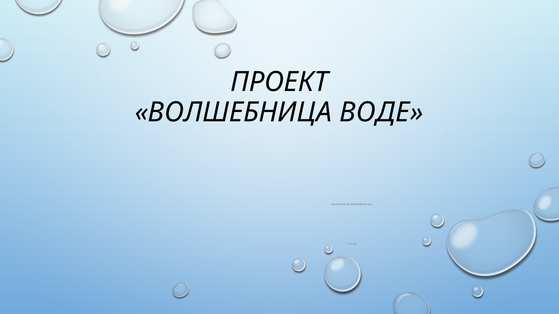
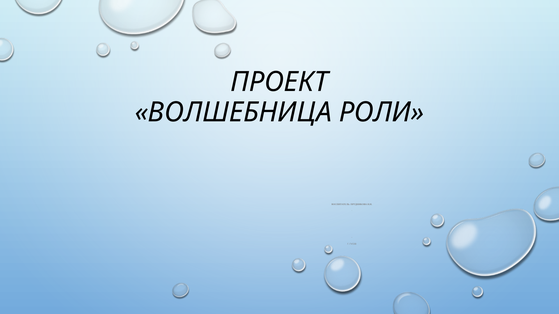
ВОДЕ: ВОДЕ -> РОЛИ
